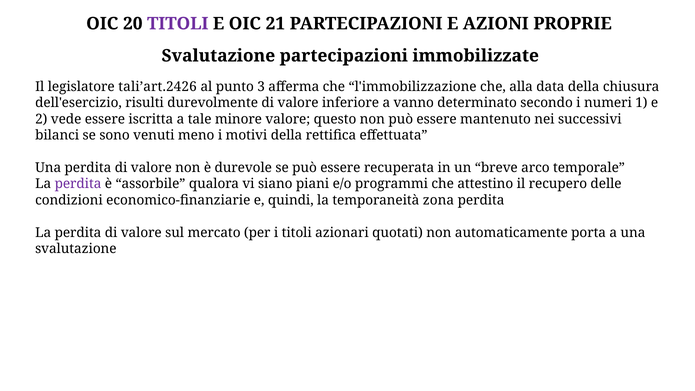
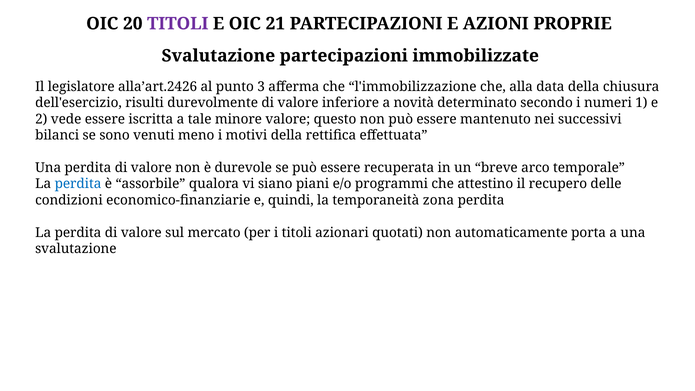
tali’art.2426: tali’art.2426 -> alla’art.2426
vanno: vanno -> novità
perdita at (78, 184) colour: purple -> blue
